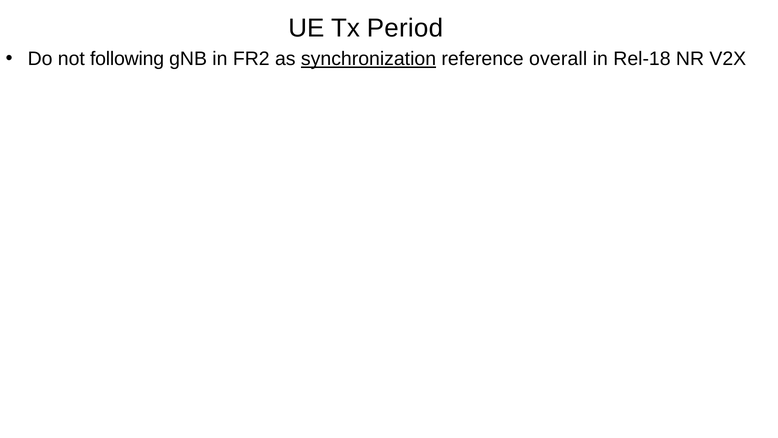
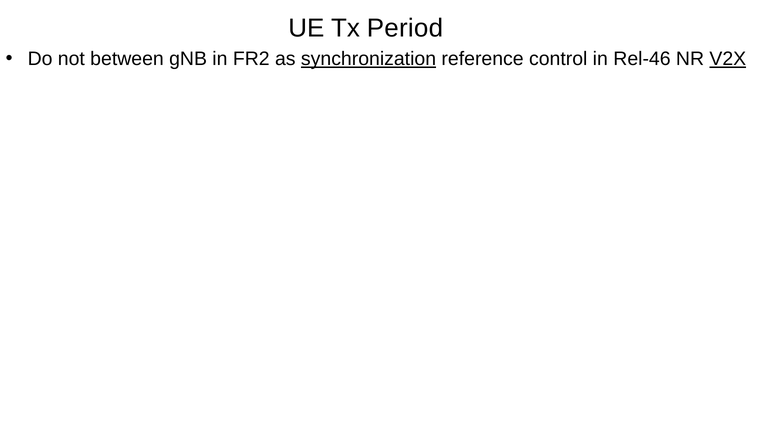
following: following -> between
overall: overall -> control
Rel-18: Rel-18 -> Rel-46
V2X underline: none -> present
